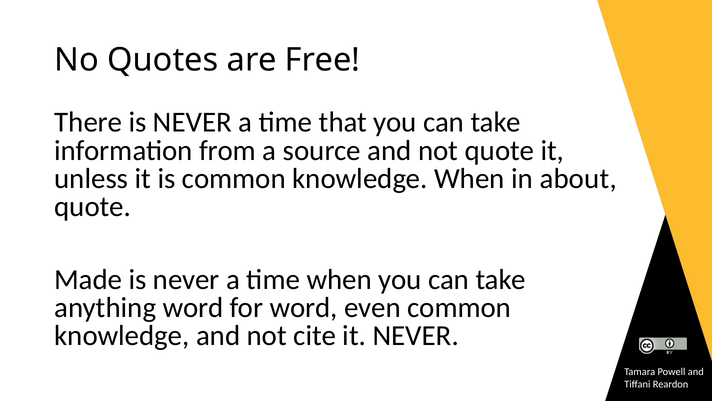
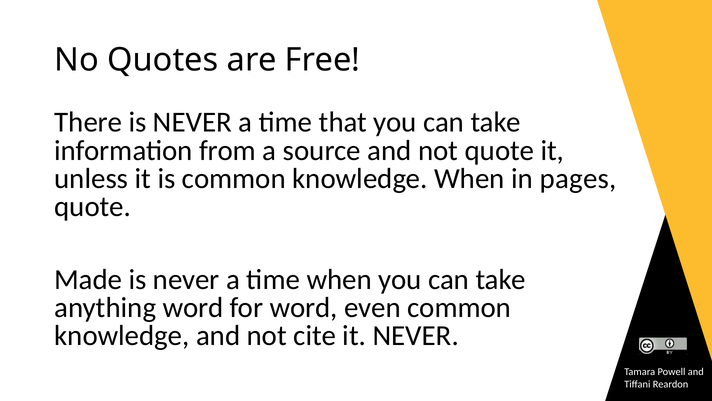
about: about -> pages
